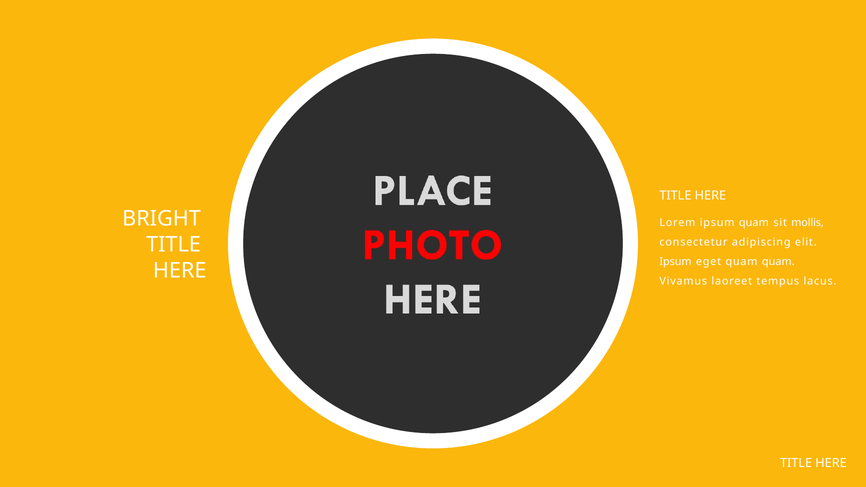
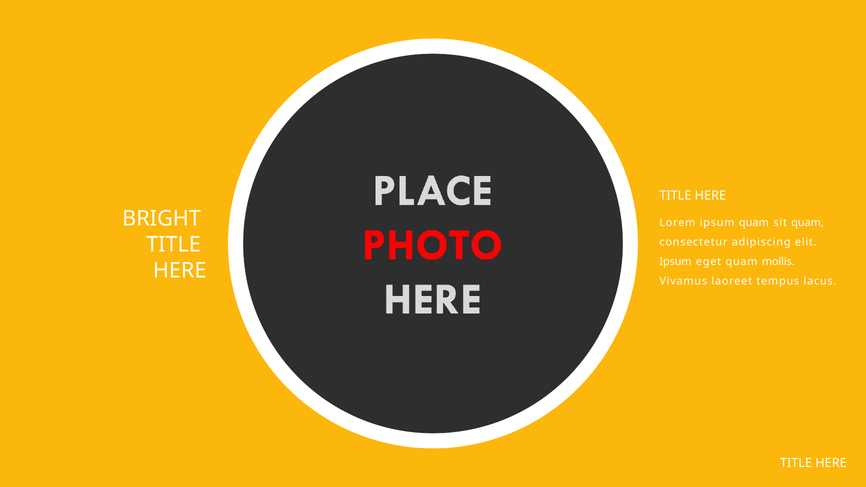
sit mollis: mollis -> quam
quam quam: quam -> mollis
